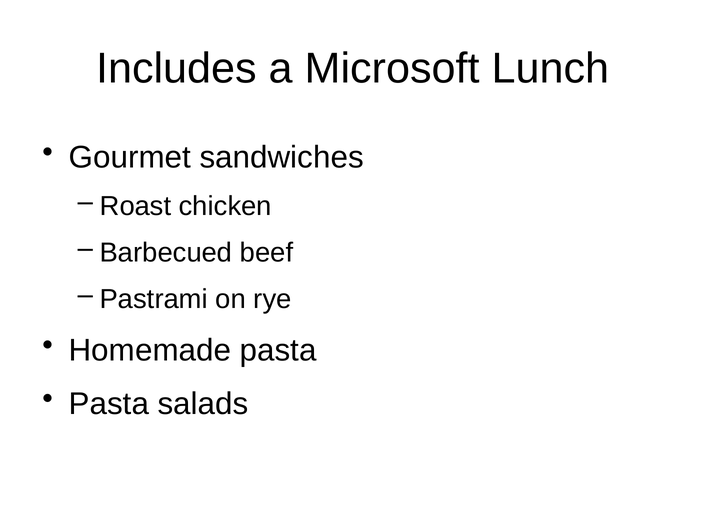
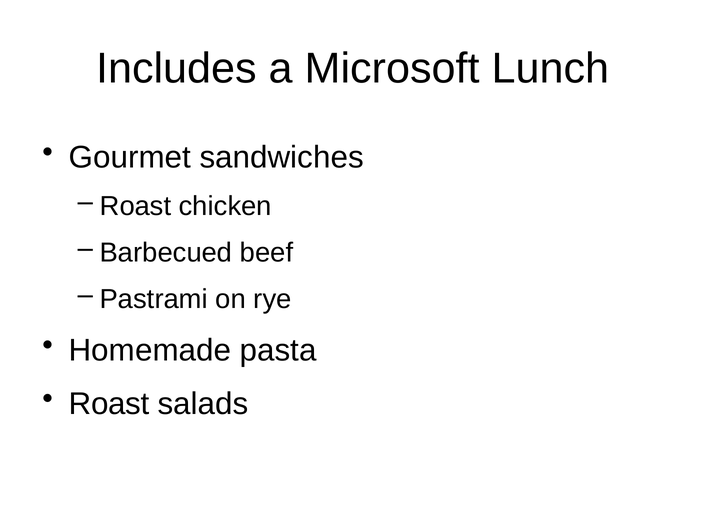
Pasta at (109, 404): Pasta -> Roast
